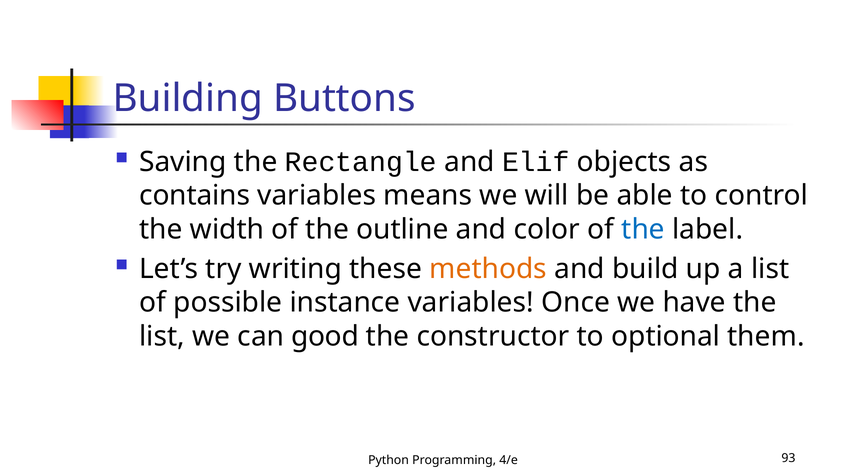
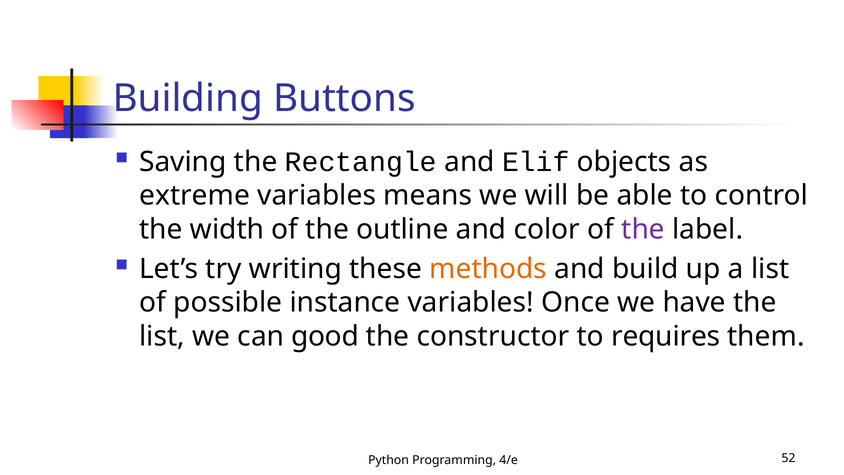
contains: contains -> extreme
the at (643, 229) colour: blue -> purple
optional: optional -> requires
93: 93 -> 52
